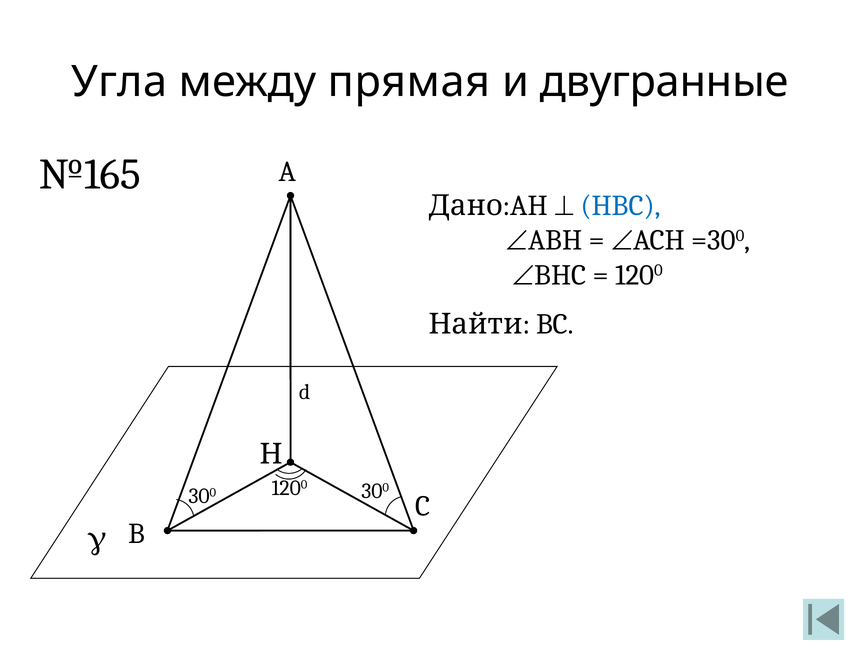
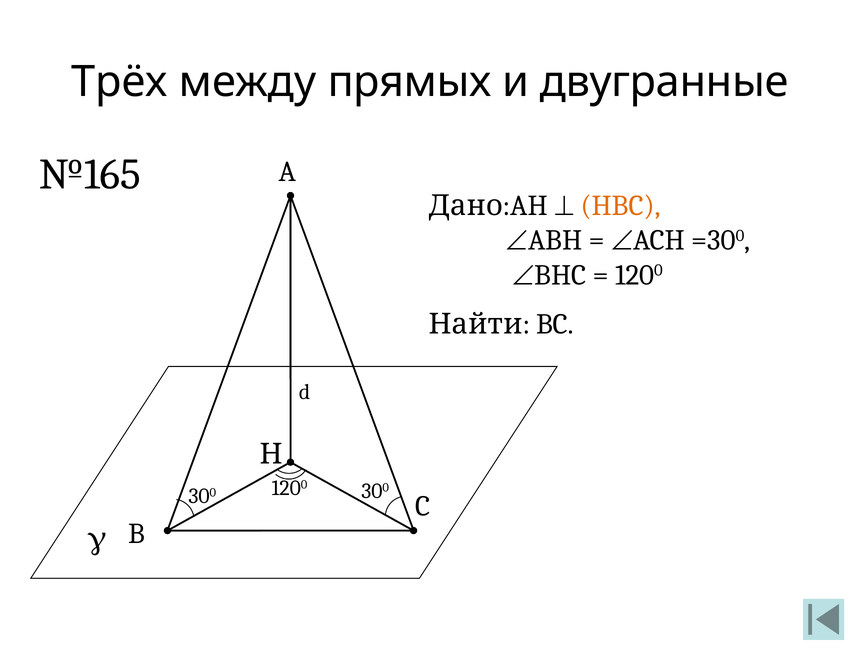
Угла: Угла -> Трёх
прямая: прямая -> прямых
HBC colour: blue -> orange
